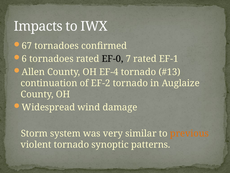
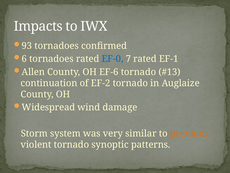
67: 67 -> 93
EF-0 colour: black -> blue
EF-4: EF-4 -> EF-6
